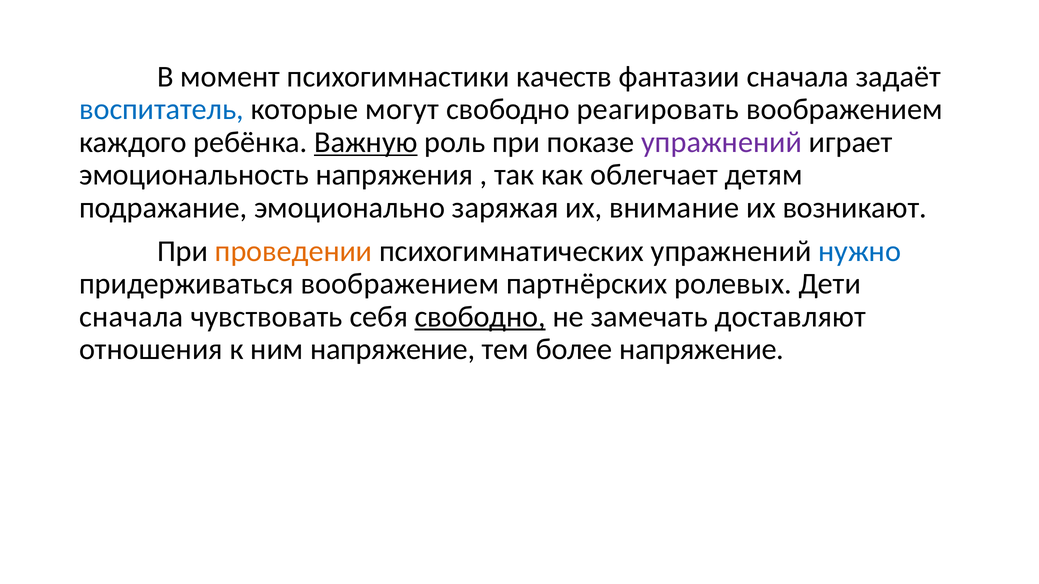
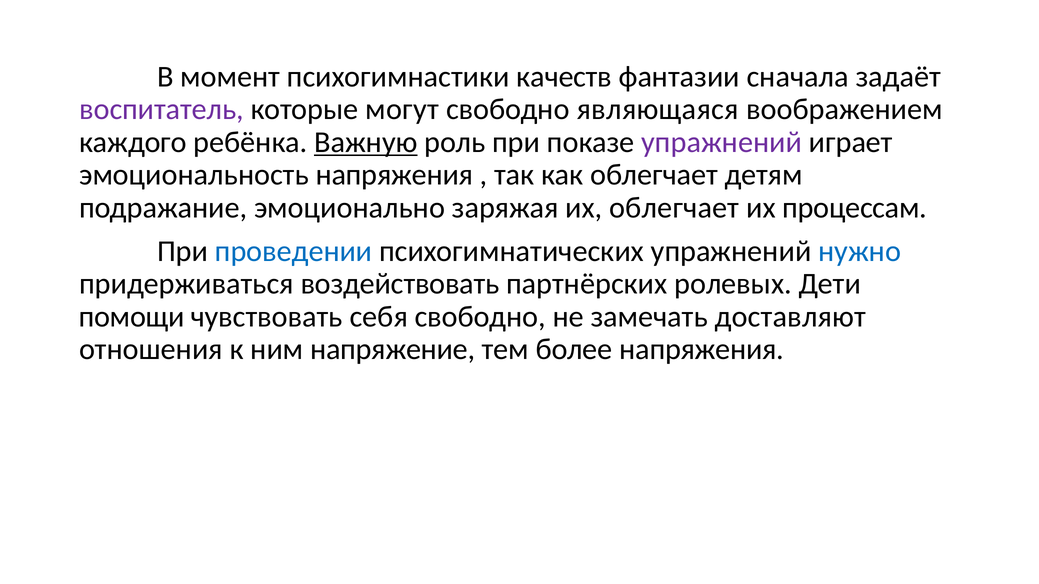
воспитатель colour: blue -> purple
реагировать: реагировать -> являющаяся
их внимание: внимание -> облегчает
возникают: возникают -> процессам
проведении colour: orange -> blue
придерживаться воображением: воображением -> воздействовать
сначала at (131, 317): сначала -> помощи
свободно at (480, 317) underline: present -> none
более напряжение: напряжение -> напряжения
